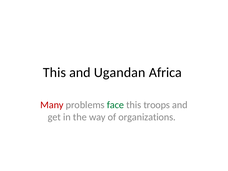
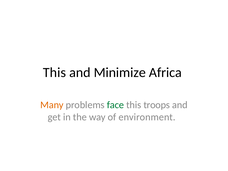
Ugandan: Ugandan -> Minimize
Many colour: red -> orange
organizations: organizations -> environment
